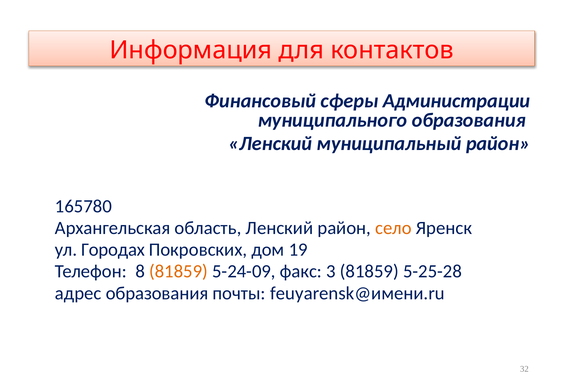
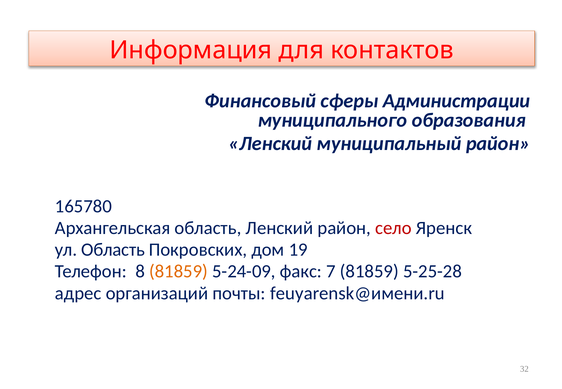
село colour: orange -> red
ул Городах: Городах -> Область
3: 3 -> 7
адрес образования: образования -> организаций
